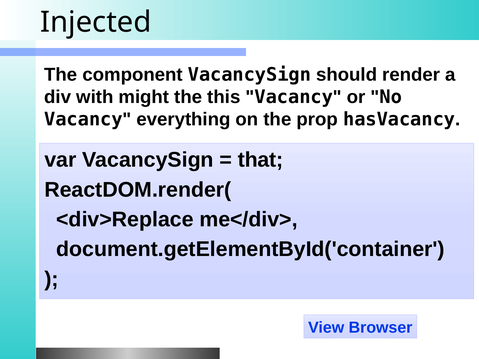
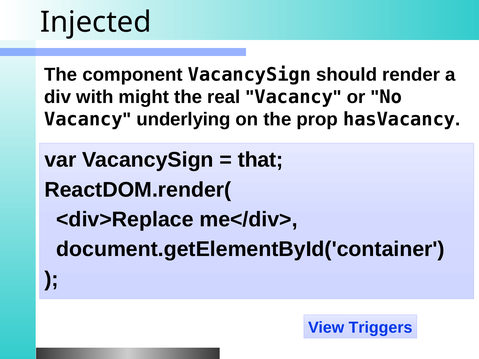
this: this -> real
everything: everything -> underlying
Browser: Browser -> Triggers
